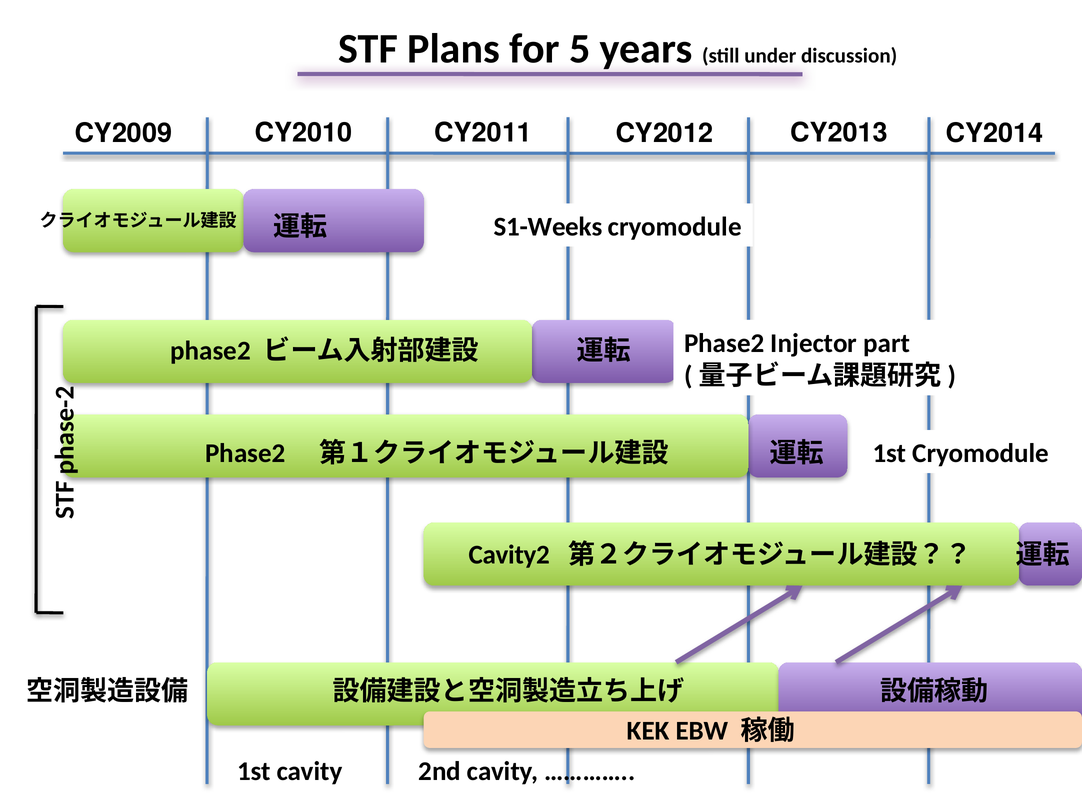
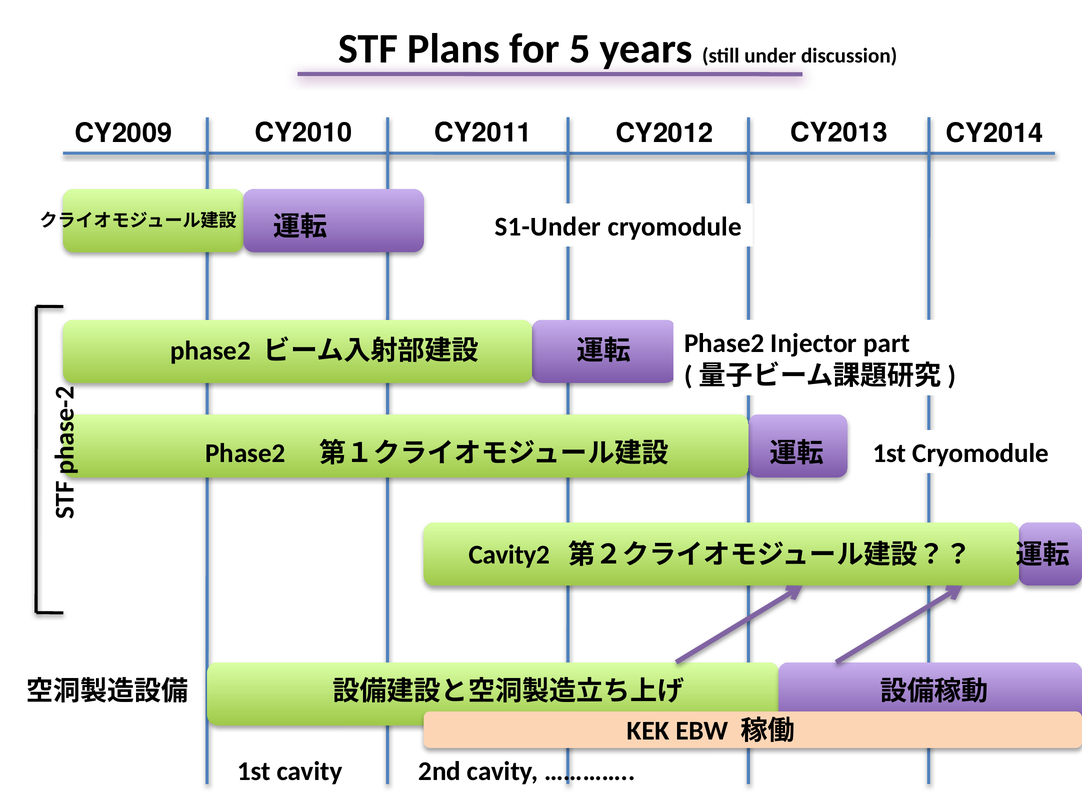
S1-Weeks: S1-Weeks -> S1-Under
